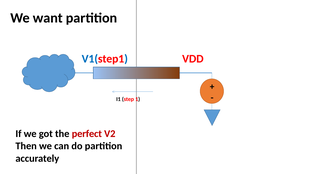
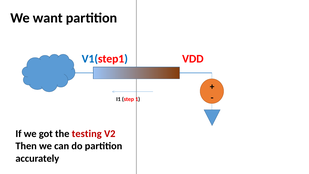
perfect: perfect -> testing
